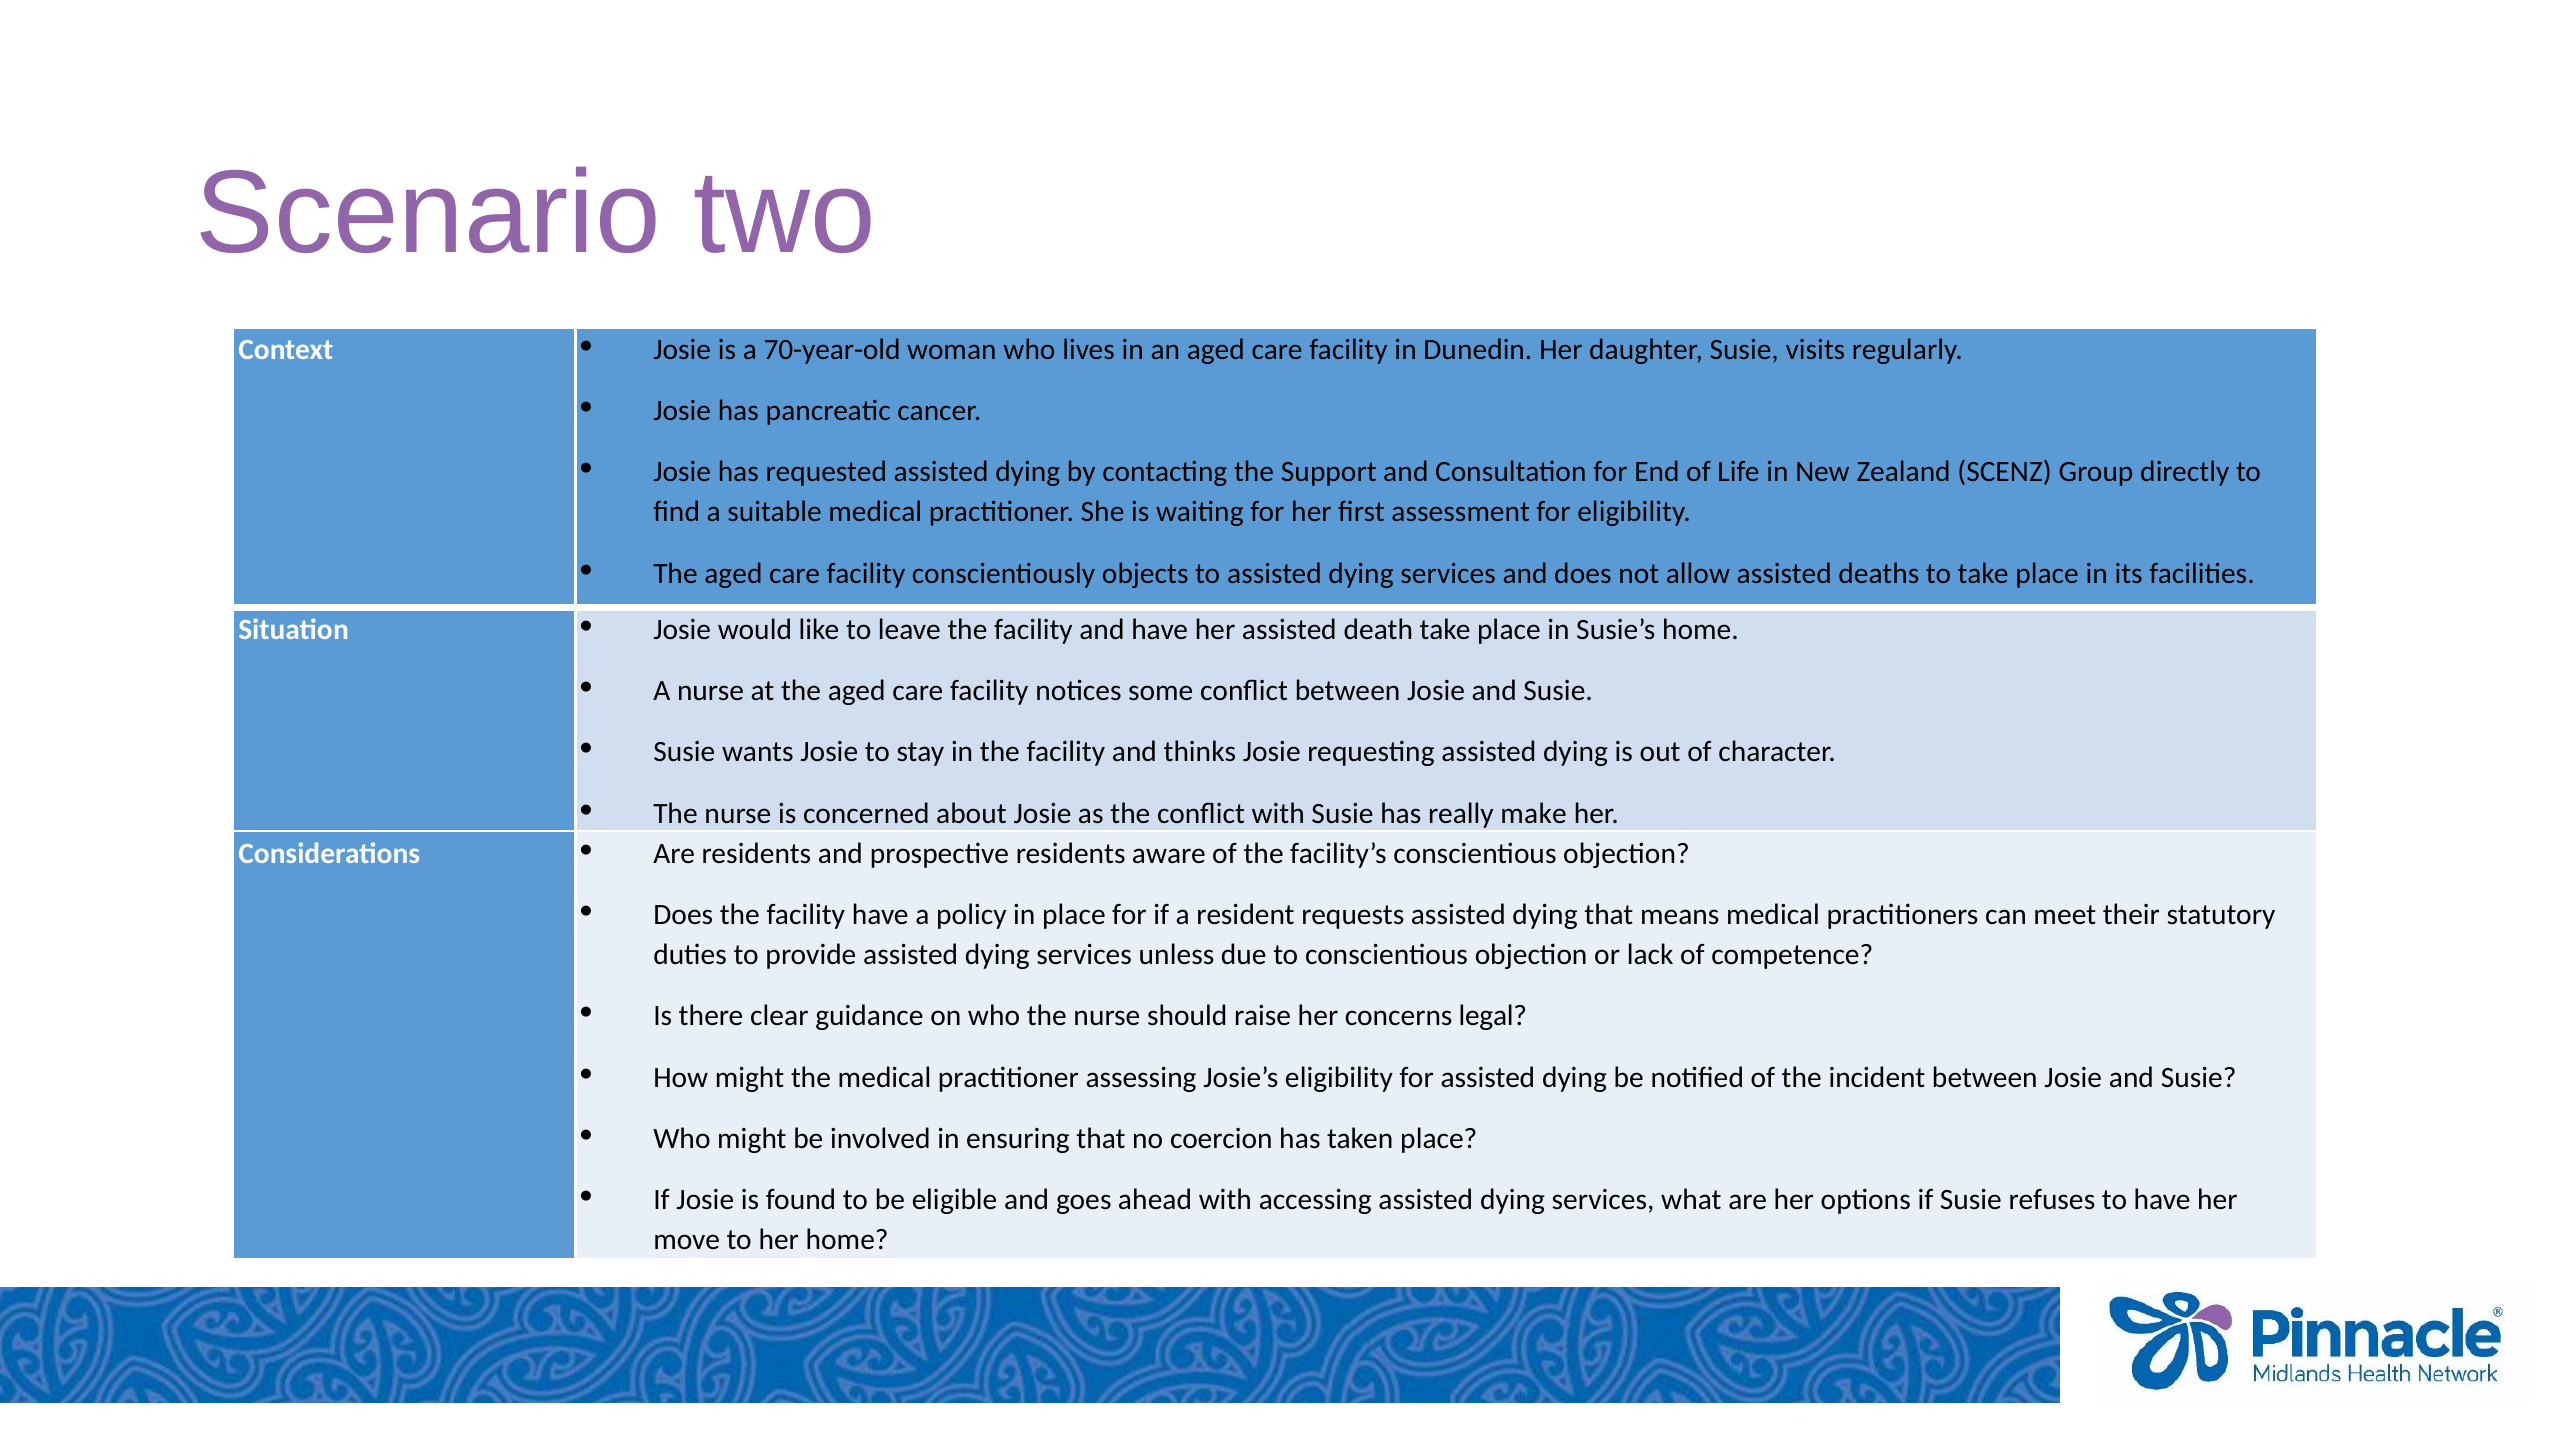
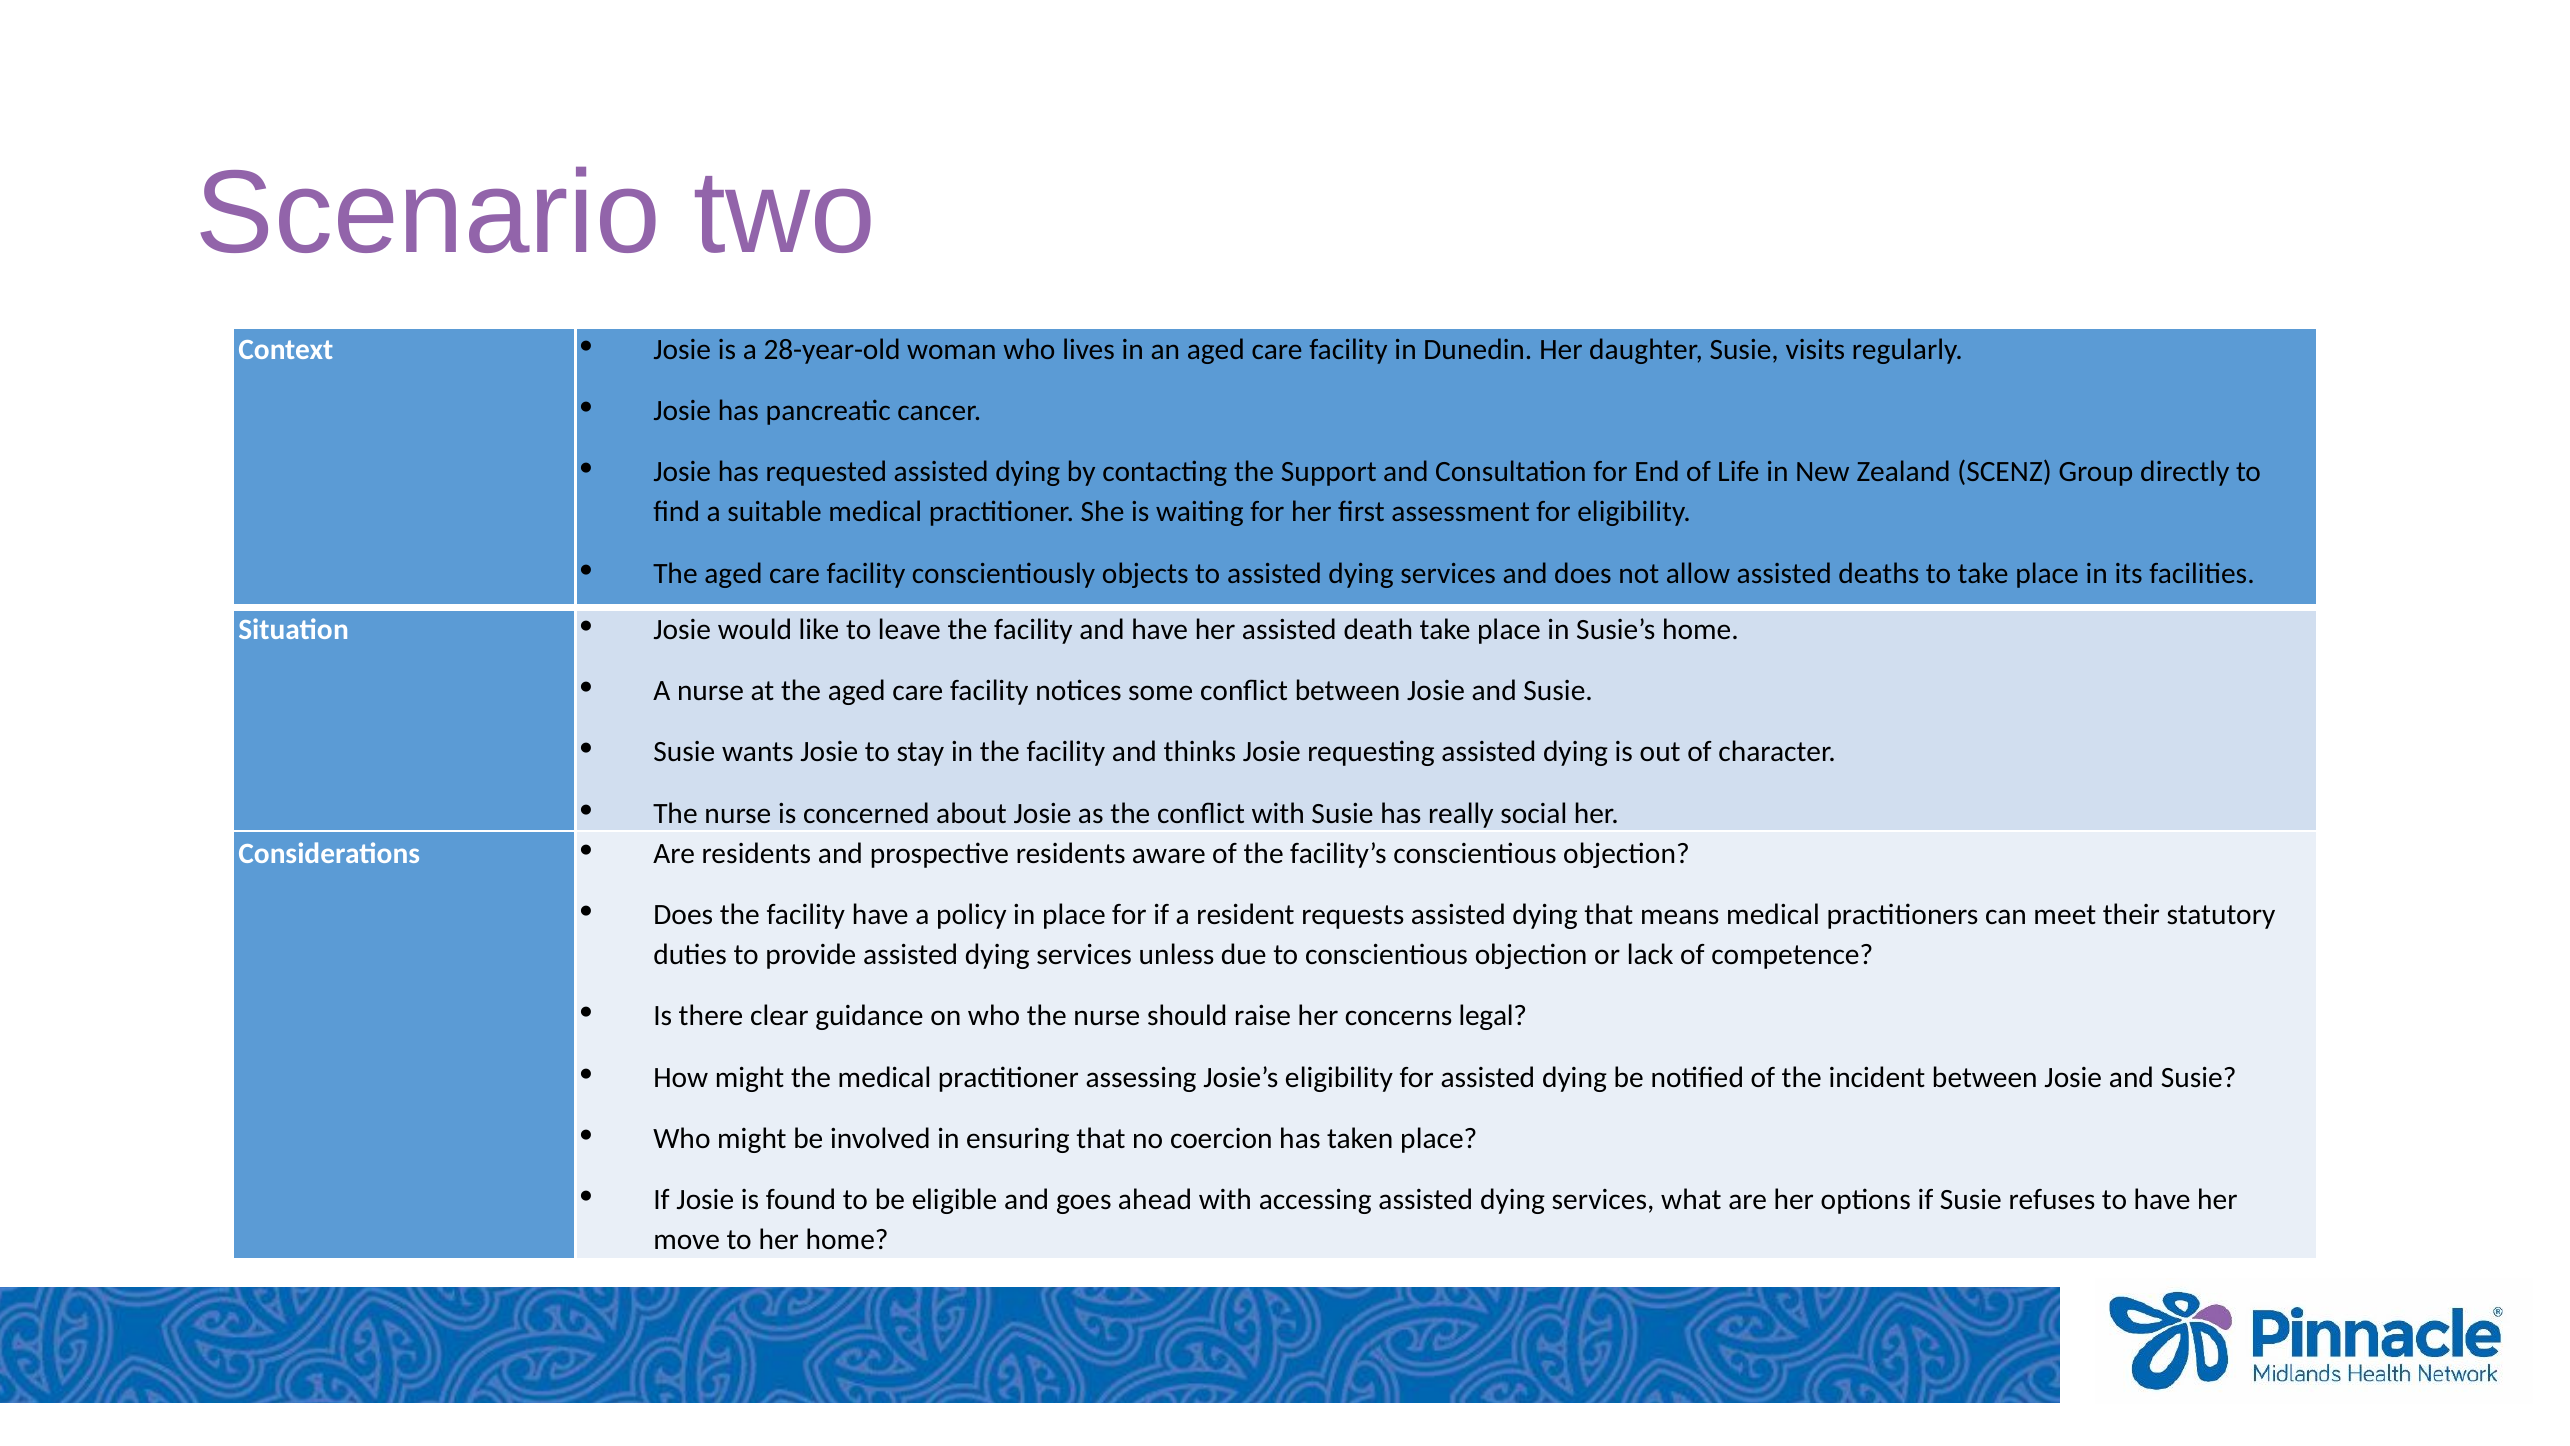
70-year-old: 70-year-old -> 28-year-old
make: make -> social
